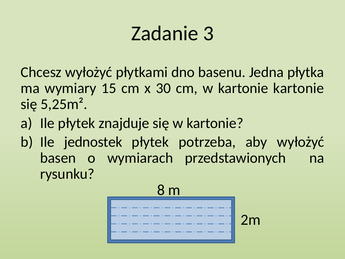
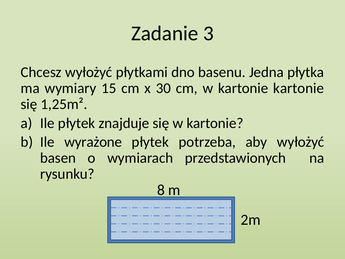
5,25m²: 5,25m² -> 1,25m²
jednostek: jednostek -> wyrażone
